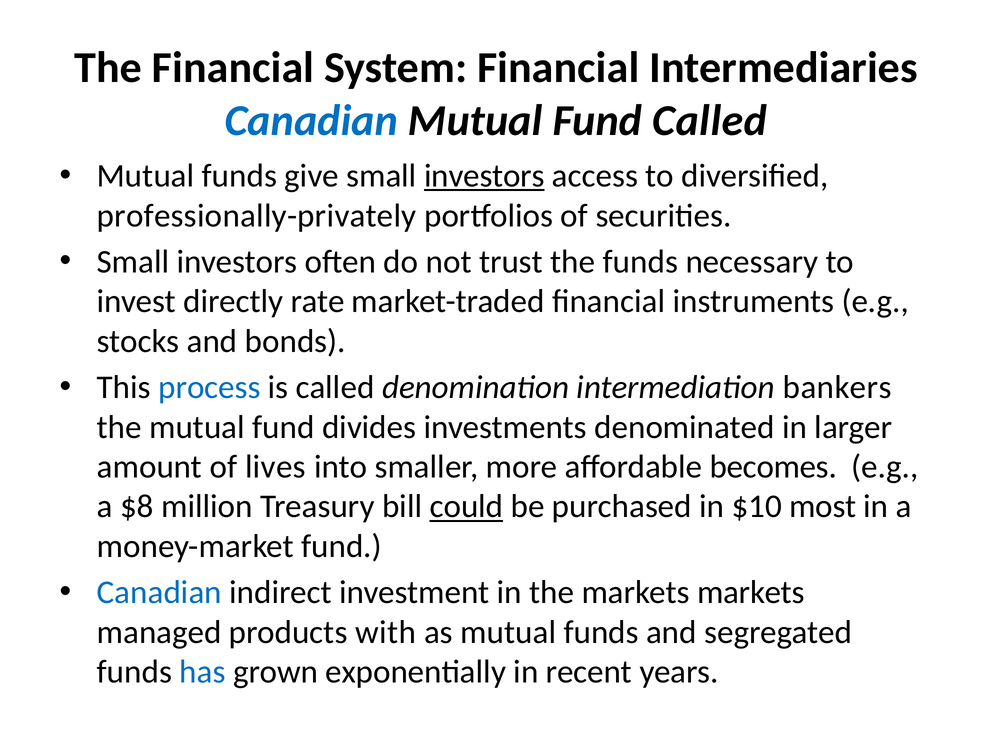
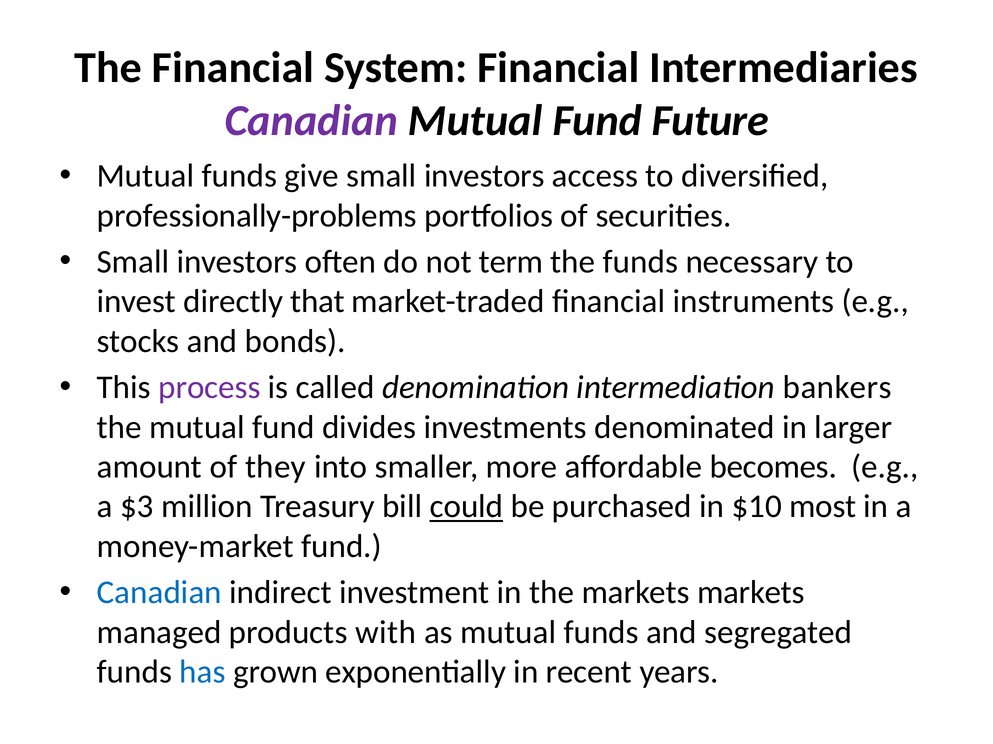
Canadian at (311, 121) colour: blue -> purple
Fund Called: Called -> Future
investors at (484, 176) underline: present -> none
professionally-privately: professionally-privately -> professionally-problems
trust: trust -> term
rate: rate -> that
process colour: blue -> purple
lives: lives -> they
$8: $8 -> $3
